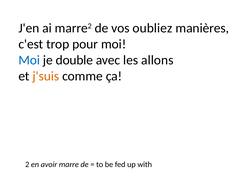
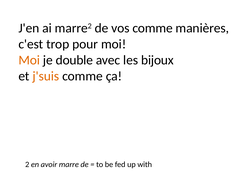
vos oubliez: oubliez -> comme
Moi at (29, 60) colour: blue -> orange
allons: allons -> bijoux
